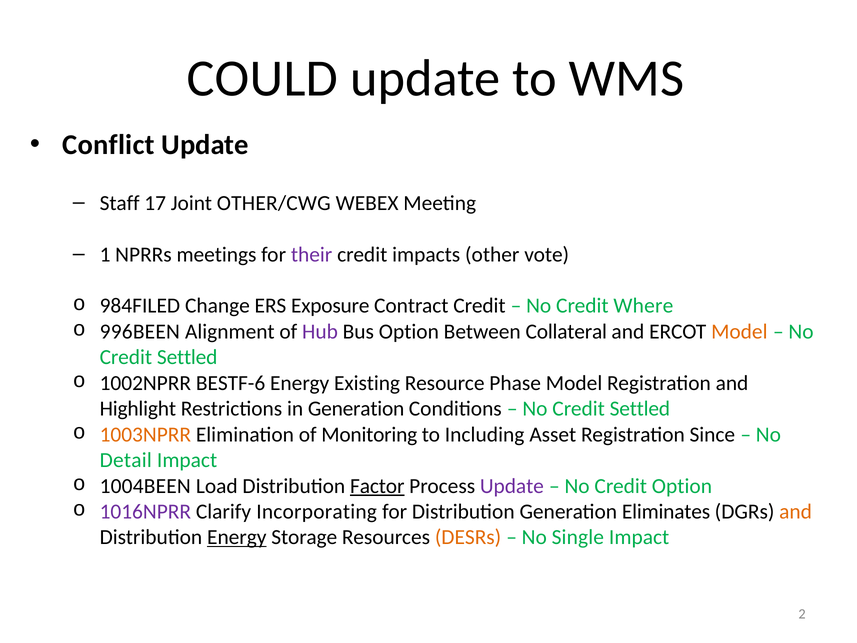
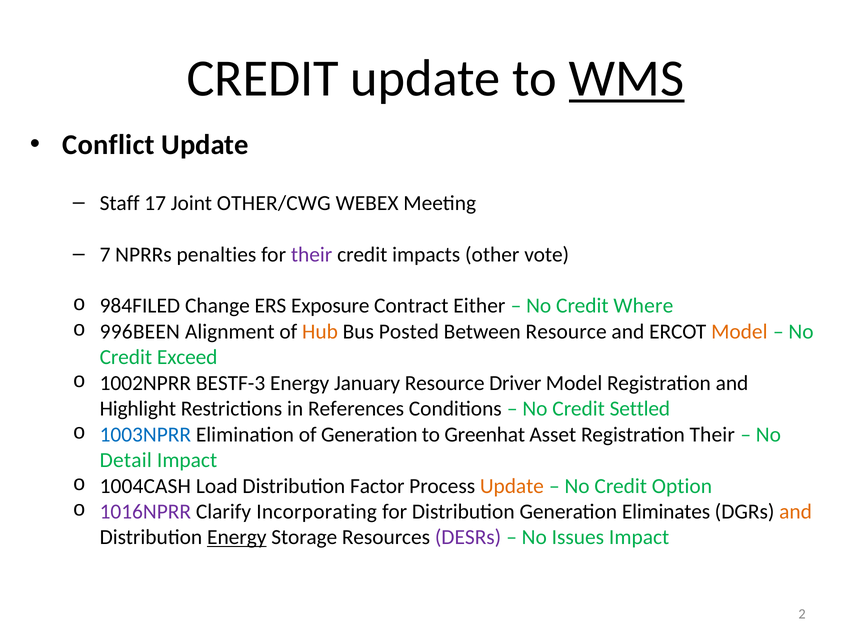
COULD at (262, 79): COULD -> CREDIT
WMS underline: none -> present
1: 1 -> 7
meetings: meetings -> penalties
Contract Credit: Credit -> Either
Hub colour: purple -> orange
Bus Option: Option -> Posted
Between Collateral: Collateral -> Resource
Settled at (187, 357): Settled -> Exceed
BESTF-6: BESTF-6 -> BESTF-3
Existing: Existing -> January
Phase: Phase -> Driver
in Generation: Generation -> References
1003NPRR colour: orange -> blue
of Monitoring: Monitoring -> Generation
Including: Including -> Greenhat
Registration Since: Since -> Their
1004BEEN: 1004BEEN -> 1004CASH
Factor underline: present -> none
Update at (512, 486) colour: purple -> orange
DESRs colour: orange -> purple
Single: Single -> Issues
